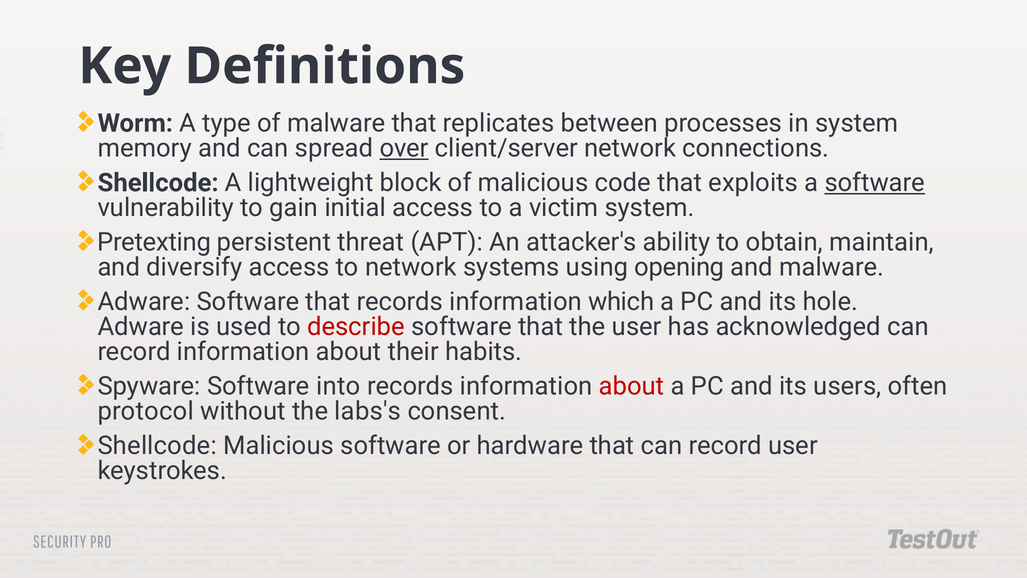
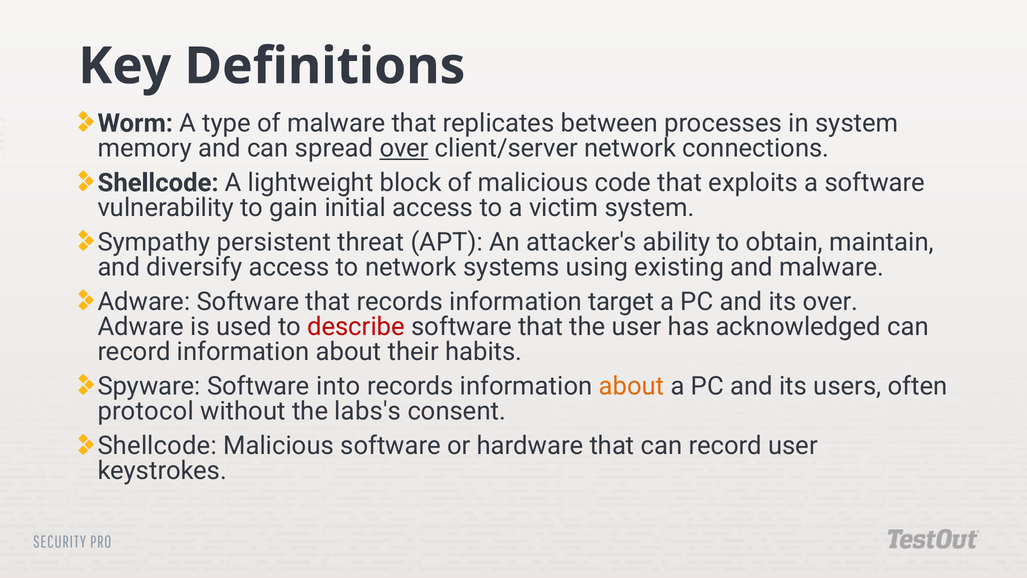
software at (875, 183) underline: present -> none
Pretexting: Pretexting -> Sympathy
opening: opening -> existing
which: which -> target
its hole: hole -> over
about at (631, 386) colour: red -> orange
